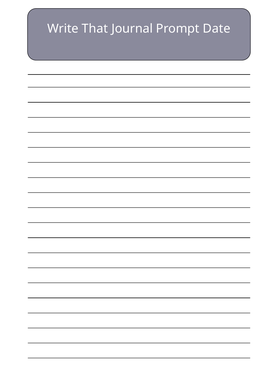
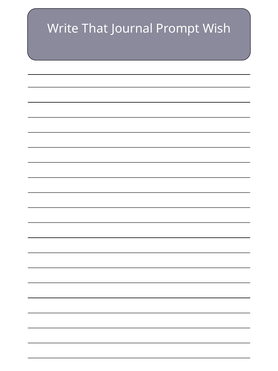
Date: Date -> Wish
